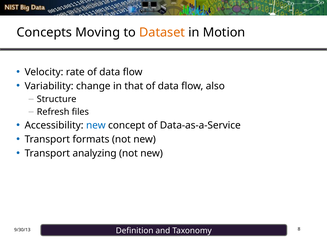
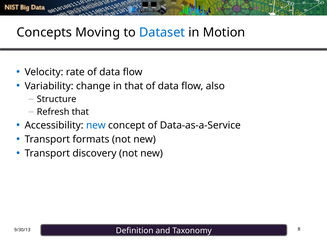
Dataset colour: orange -> blue
Refresh files: files -> that
analyzing: analyzing -> discovery
